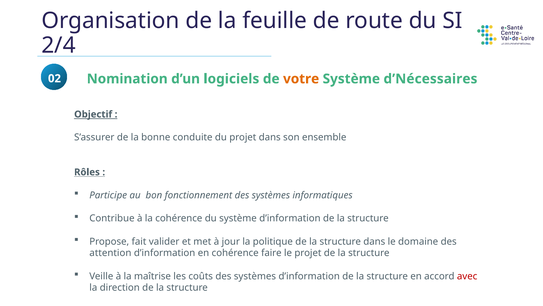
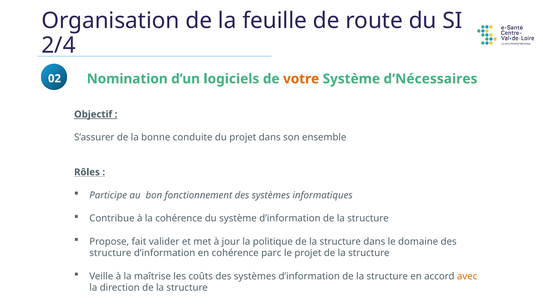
attention at (110, 253): attention -> structure
faire: faire -> parc
avec colour: red -> orange
